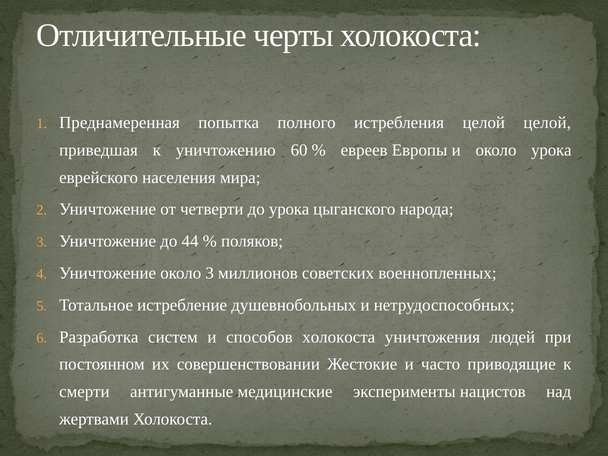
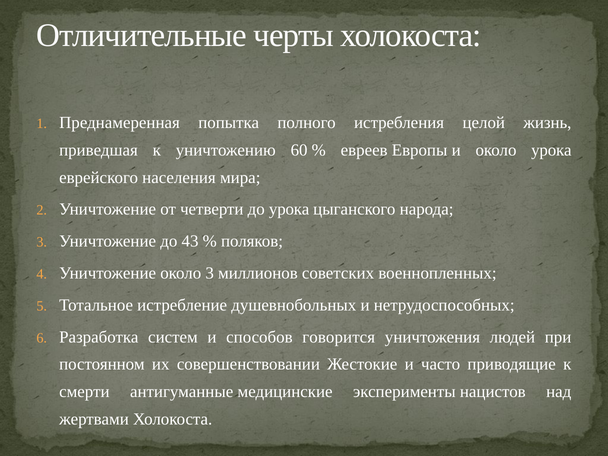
целой целой: целой -> жизнь
44: 44 -> 43
способов холокоста: холокоста -> говорится
